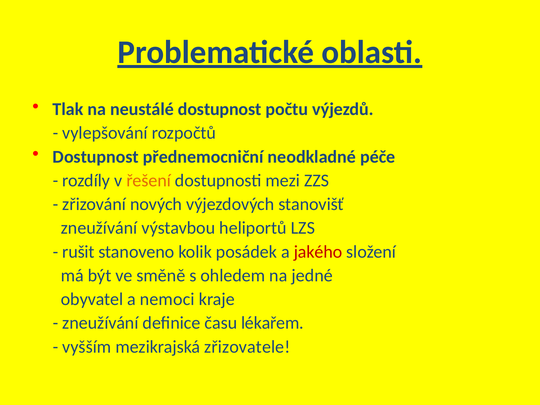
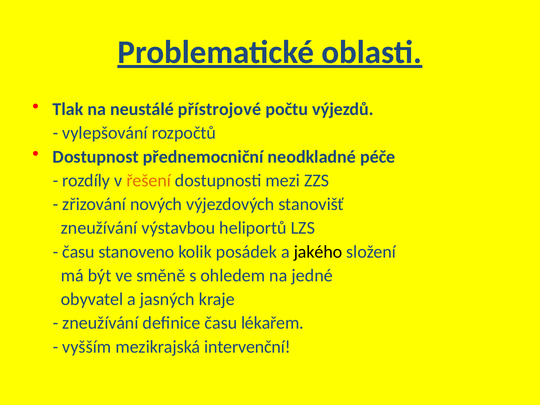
neustálé dostupnost: dostupnost -> přístrojové
rušit at (78, 252): rušit -> času
jakého colour: red -> black
nemoci: nemoci -> jasných
zřizovatele: zřizovatele -> intervenční
